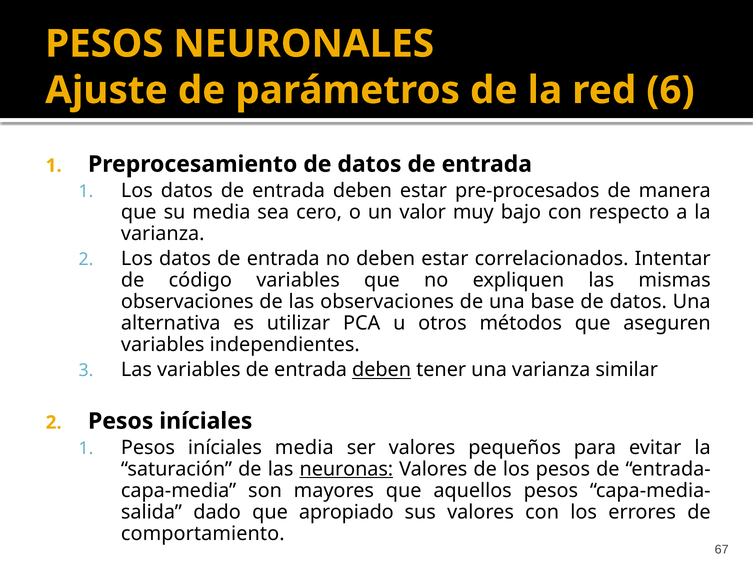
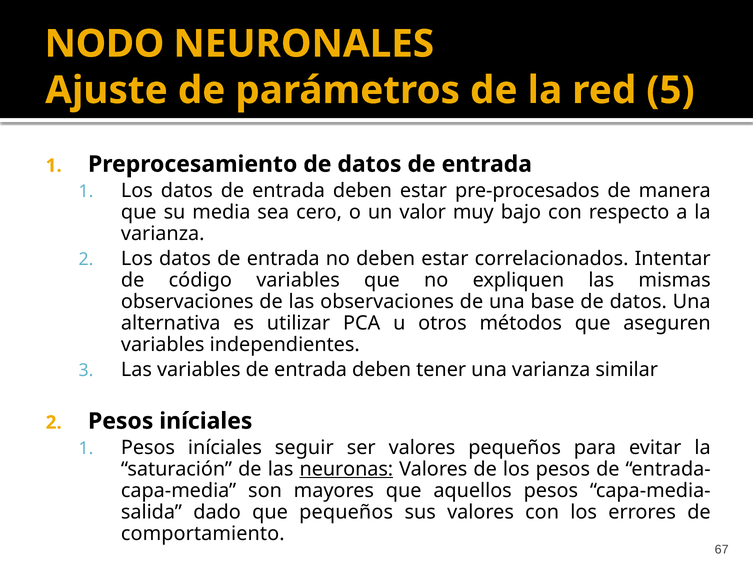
PESOS at (104, 44): PESOS -> NODO
6: 6 -> 5
deben at (382, 370) underline: present -> none
iníciales media: media -> seguir
que apropiado: apropiado -> pequeños
